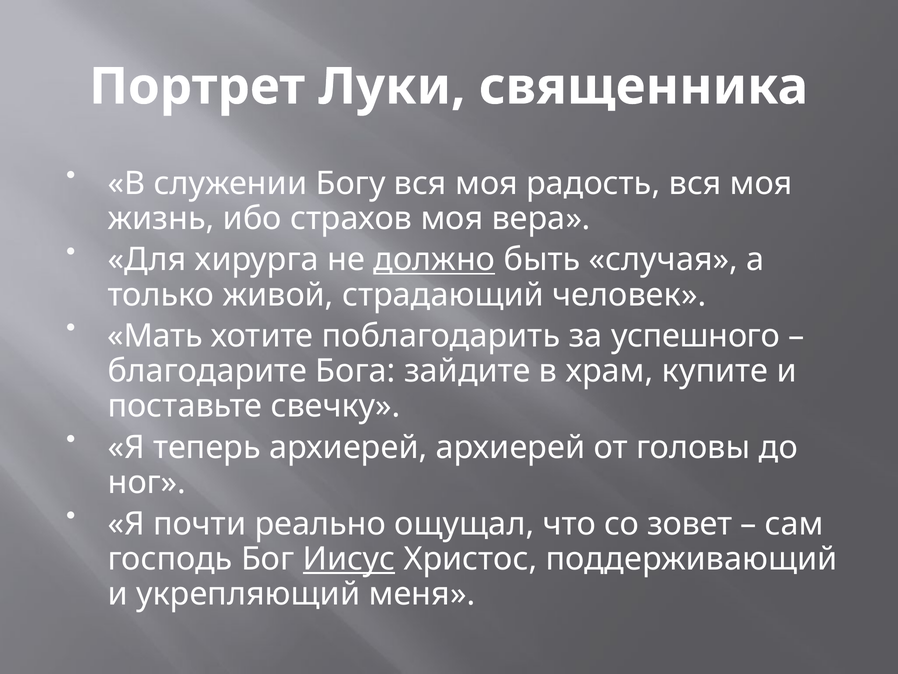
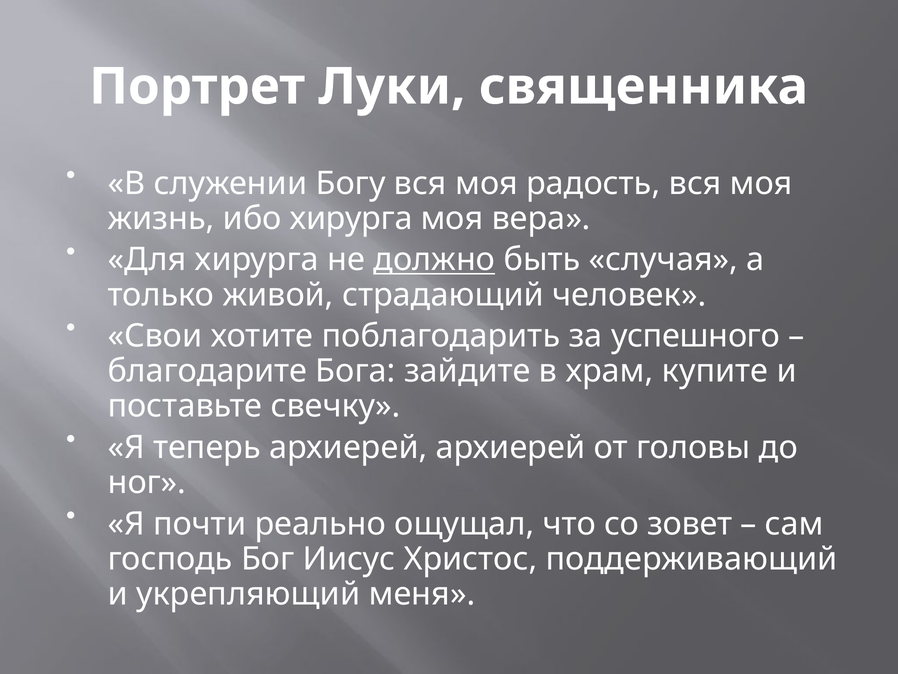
ибо страхов: страхов -> хирурга
Мать: Мать -> Свои
Иисус underline: present -> none
